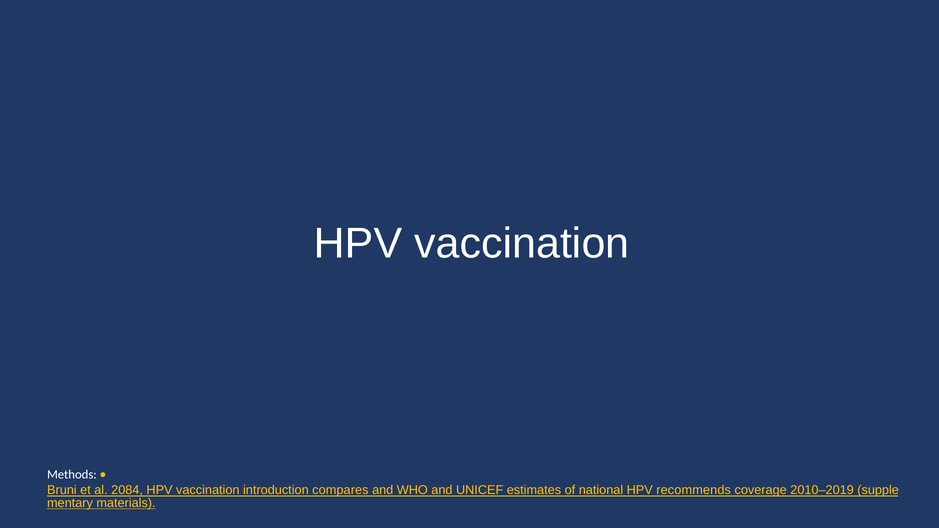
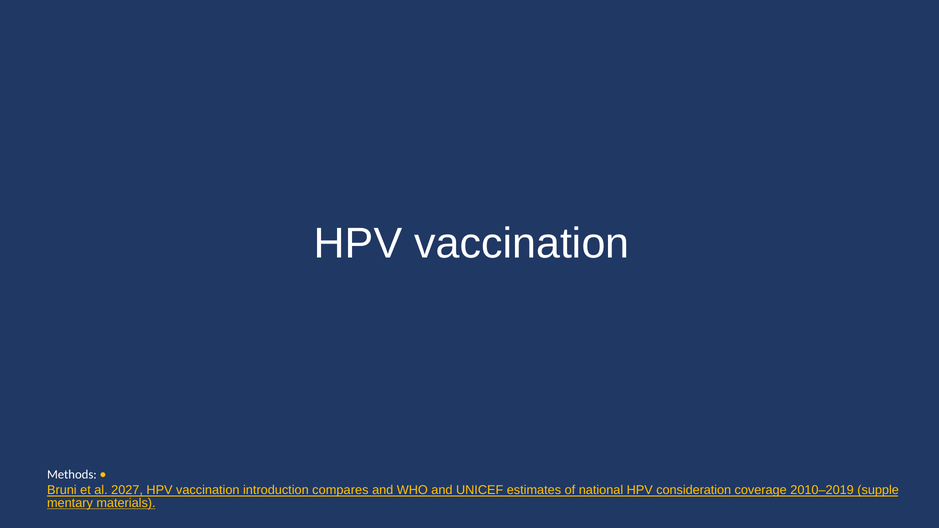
2084: 2084 -> 2027
recommends: recommends -> consideration
